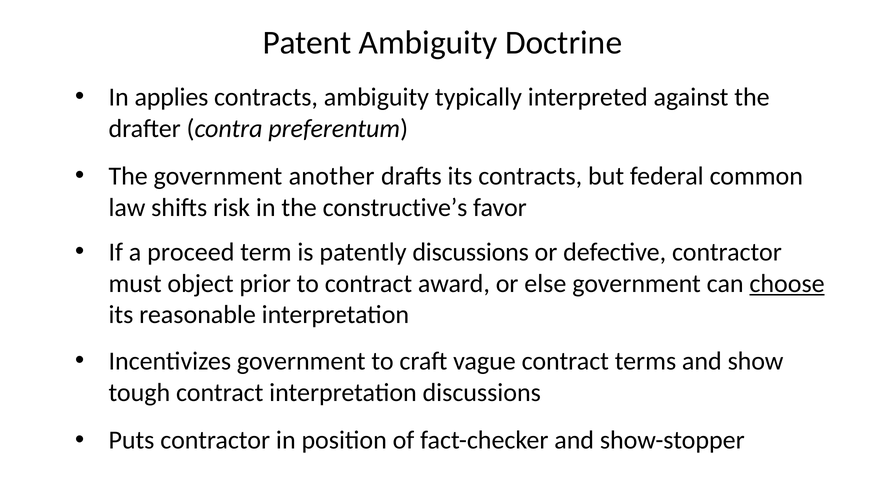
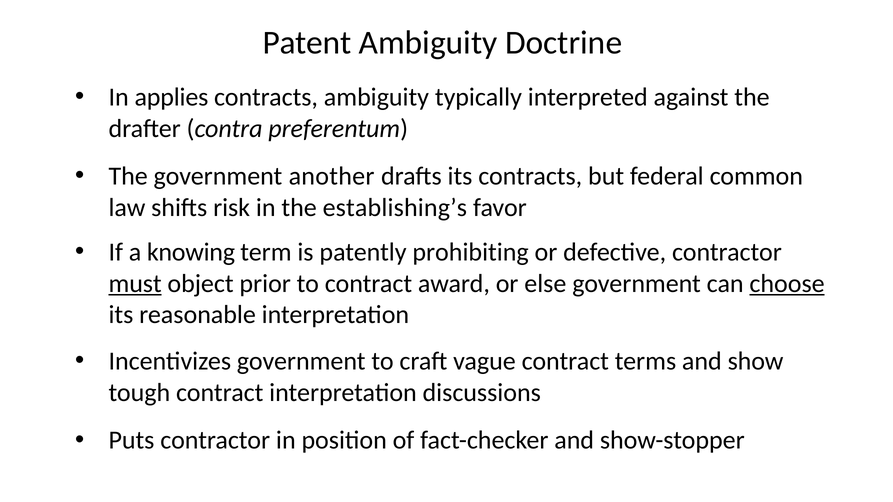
constructive’s: constructive’s -> establishing’s
proceed: proceed -> knowing
patently discussions: discussions -> prohibiting
must underline: none -> present
